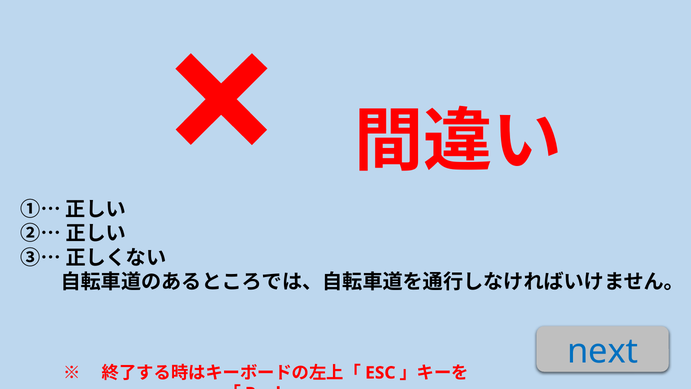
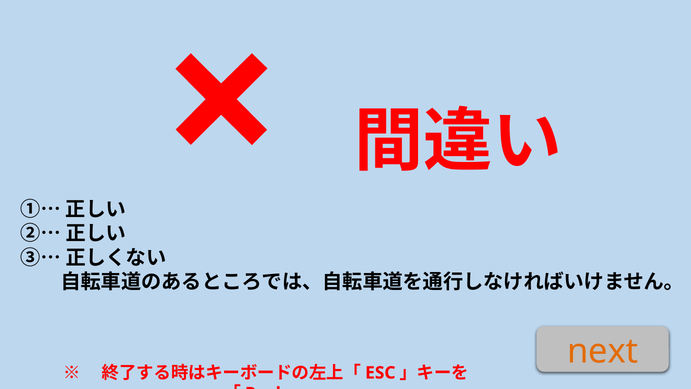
next colour: blue -> orange
